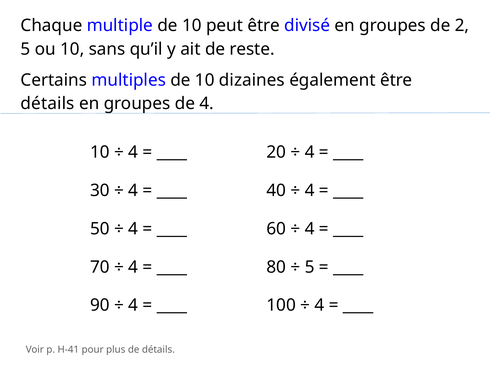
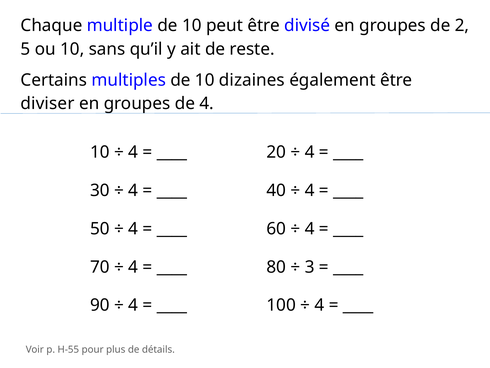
détails at (48, 103): détails -> diviser
5 at (310, 267): 5 -> 3
H-41: H-41 -> H-55
